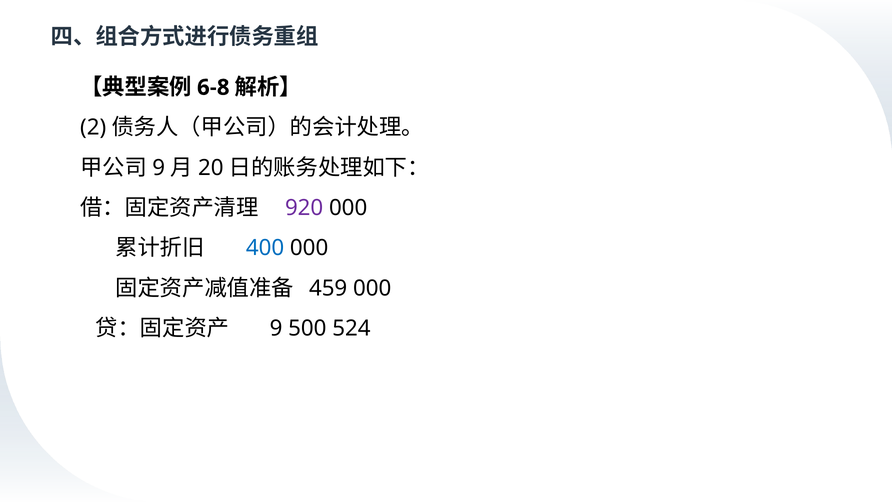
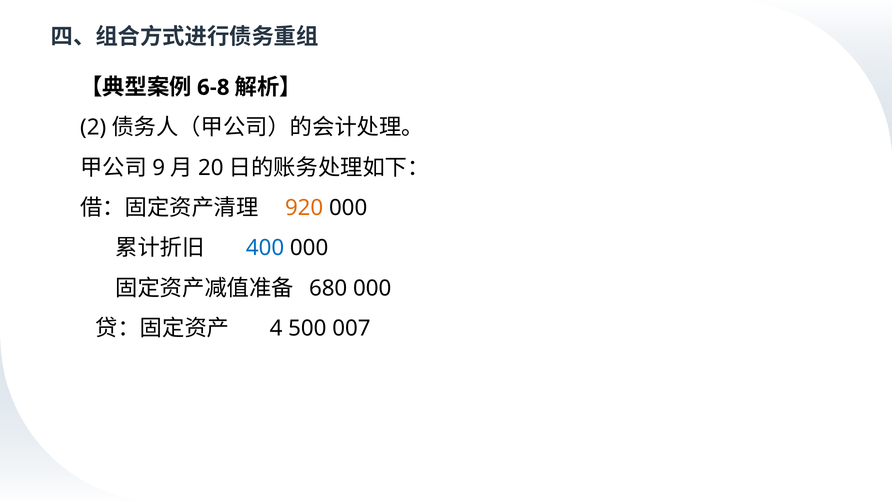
920 colour: purple -> orange
459: 459 -> 680
9 at (276, 328): 9 -> 4
524: 524 -> 007
